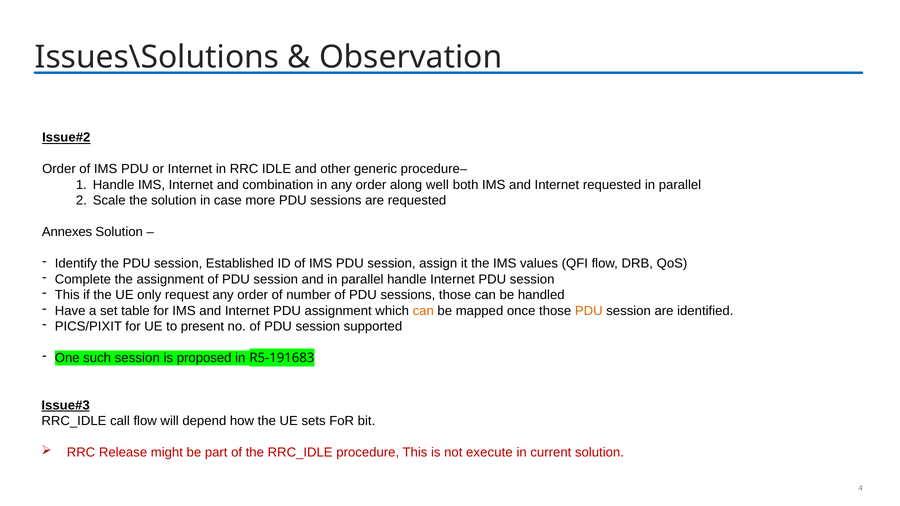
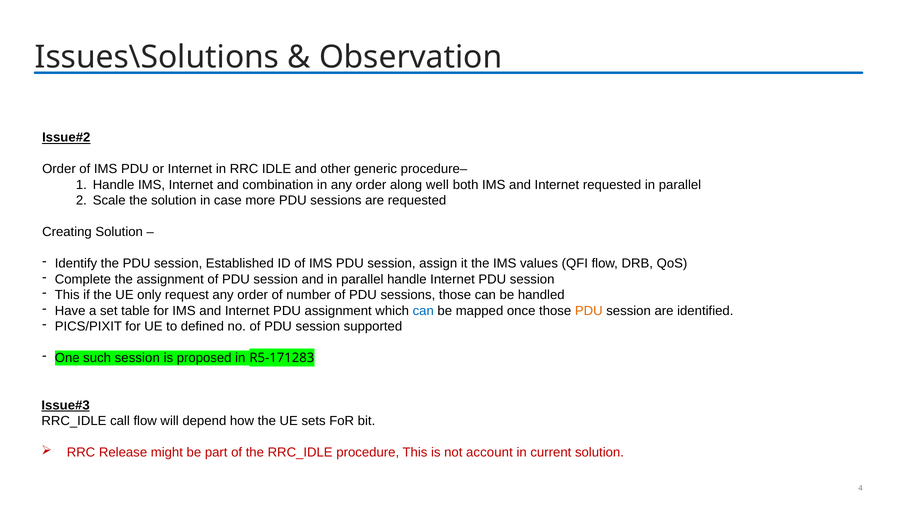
Annexes: Annexes -> Creating
can at (423, 311) colour: orange -> blue
present: present -> defined
R5-191683: R5-191683 -> R5-171283
execute: execute -> account
